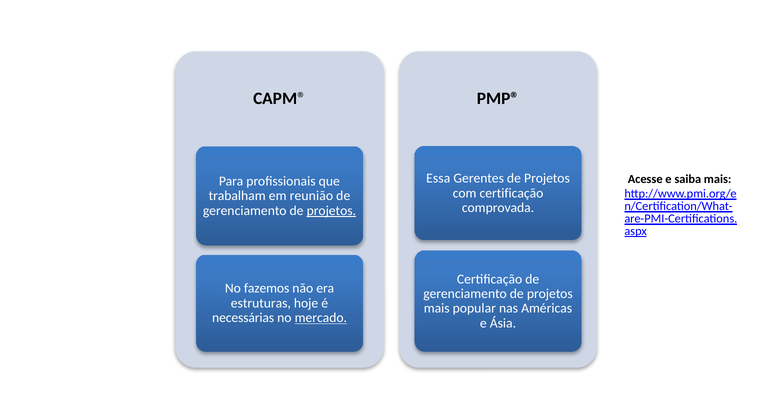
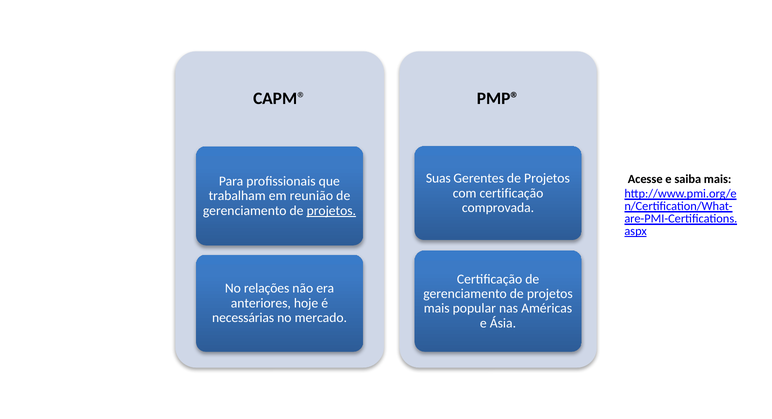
Essa: Essa -> Suas
fazemos: fazemos -> relações
estruturas: estruturas -> anteriores
mercado underline: present -> none
